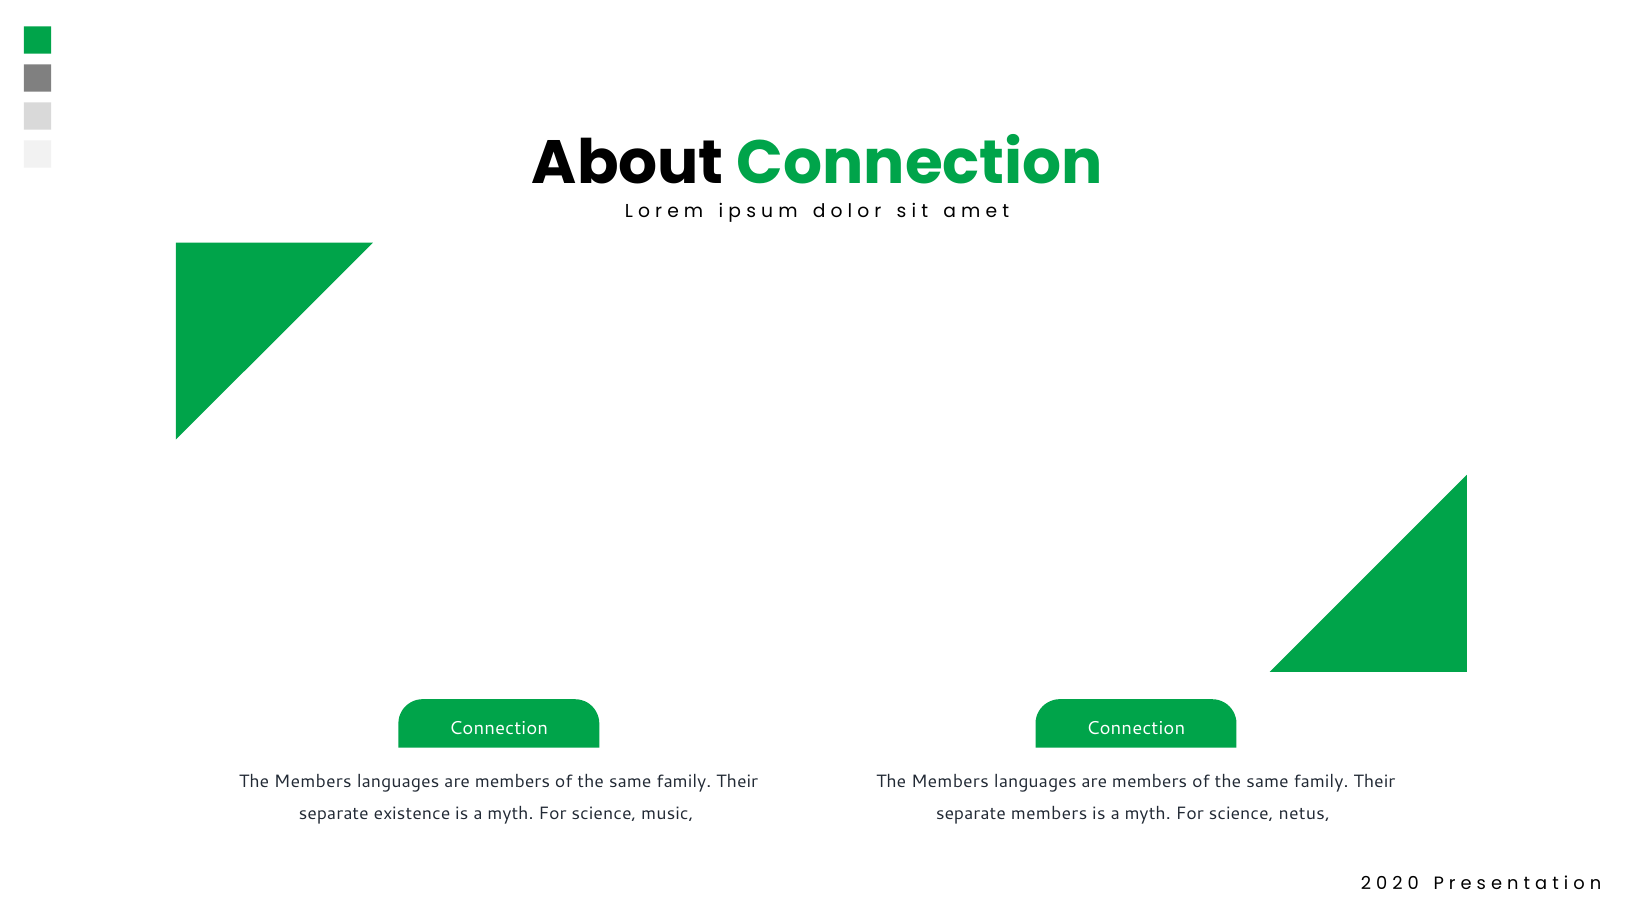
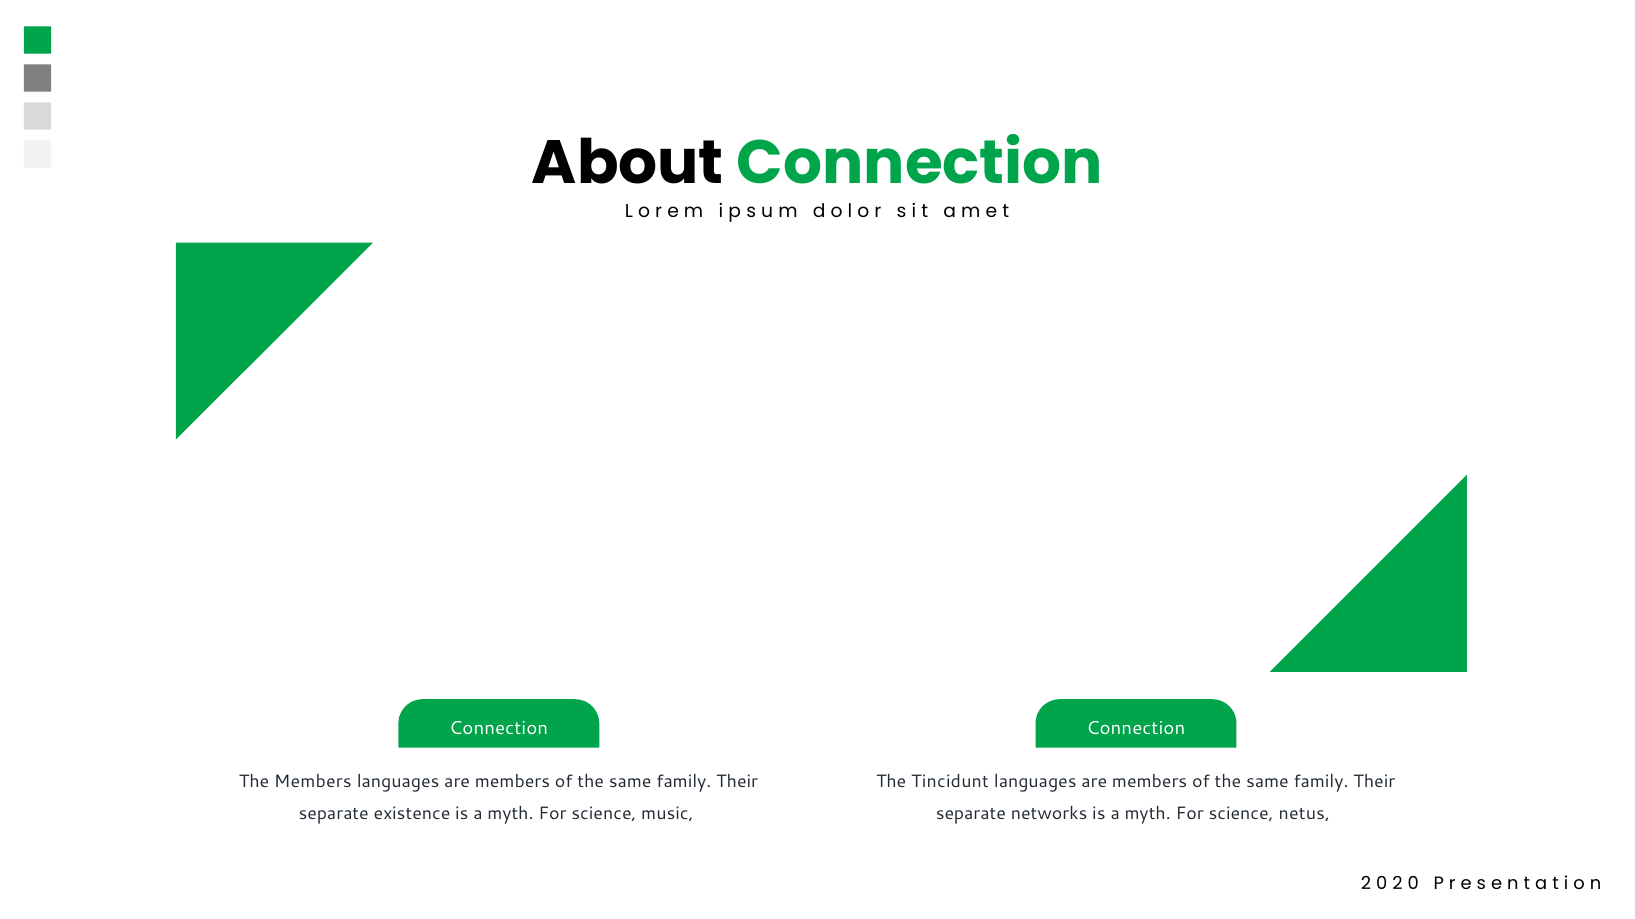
Members at (950, 782): Members -> Tincidunt
separate members: members -> networks
